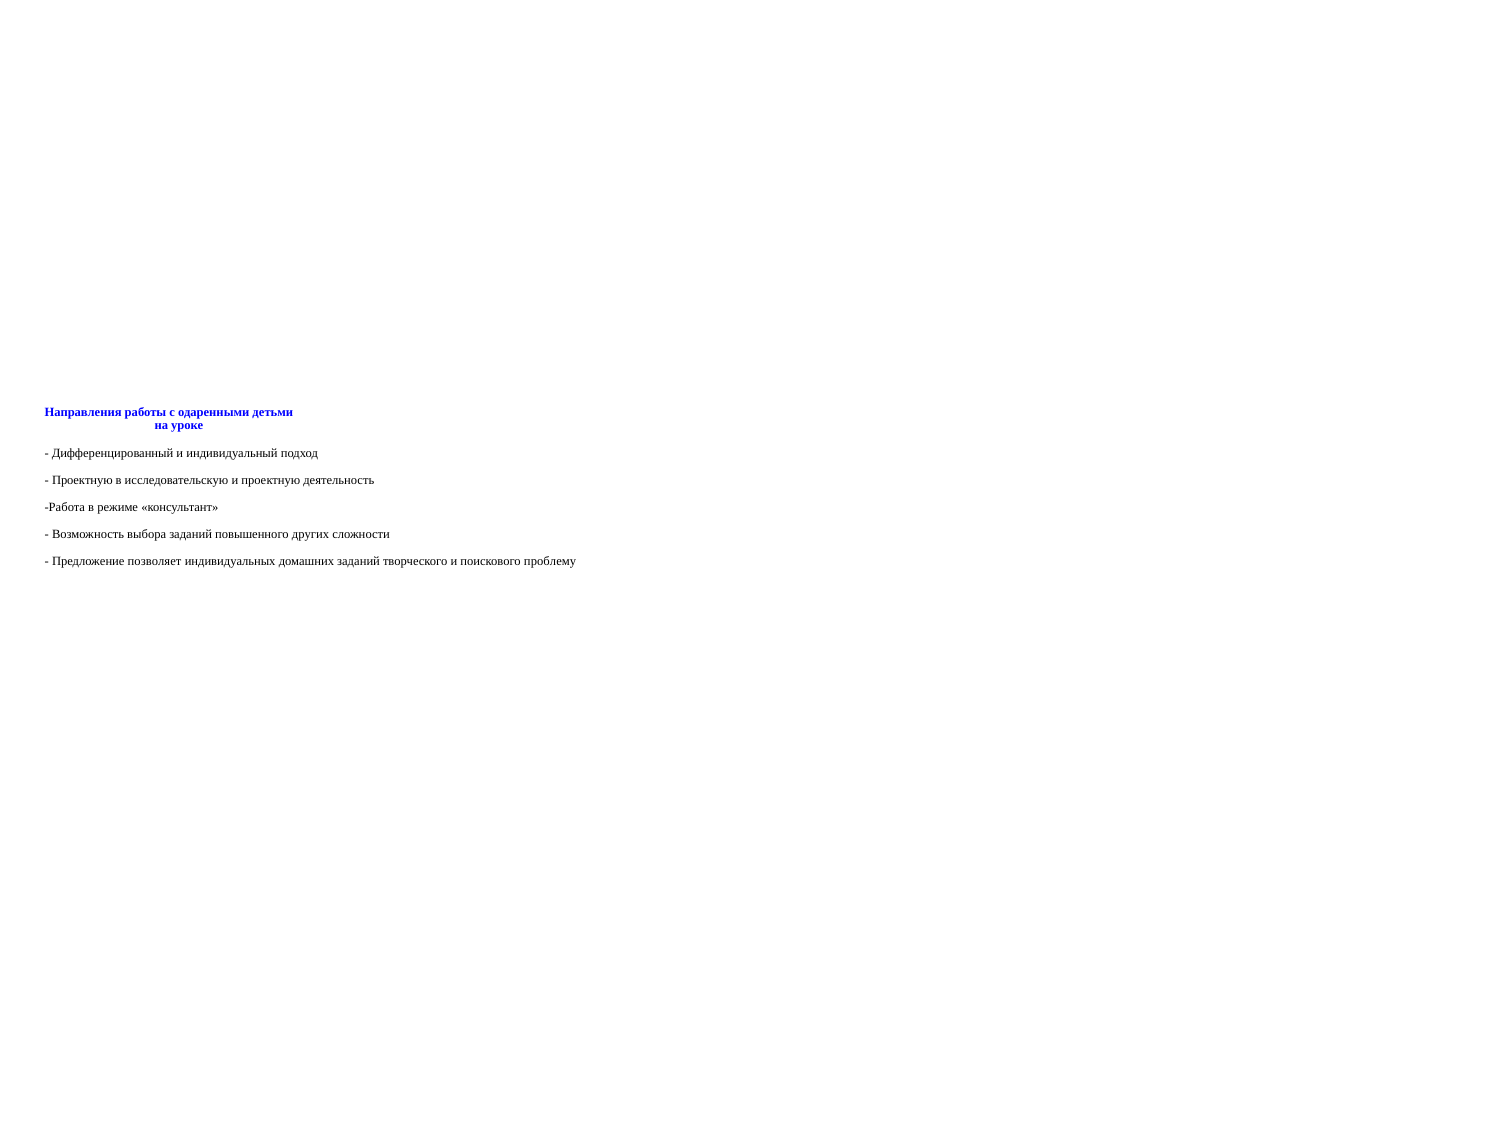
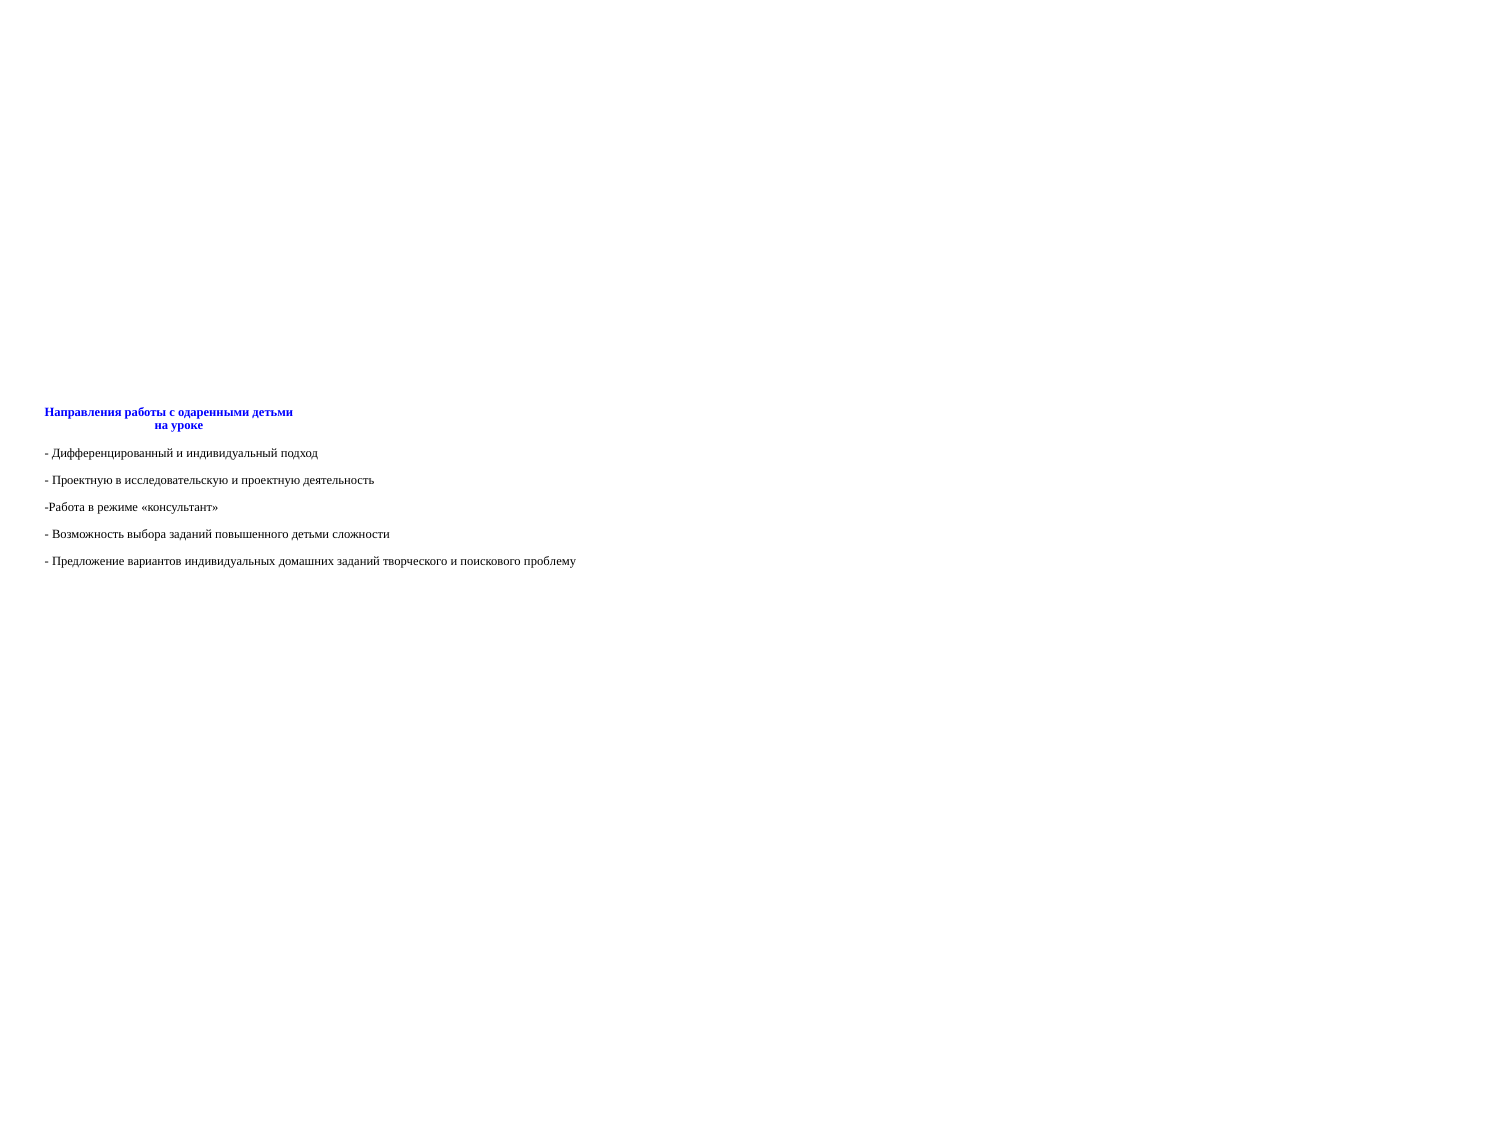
повышенного других: других -> детьми
позволяет: позволяет -> вариантов
